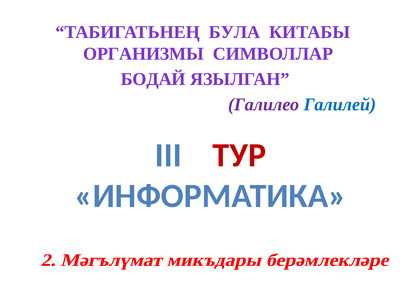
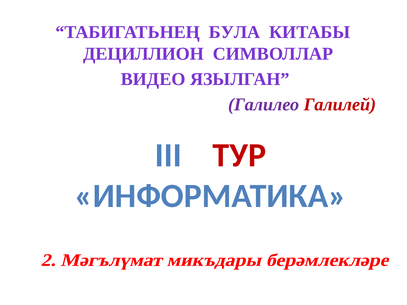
ОРГАНИЗМЫ: ОРГАНИЗМЫ -> ДЕЦИЛЛИОН
БОДАЙ: БОДАЙ -> ВИДЕО
Галилей colour: blue -> red
